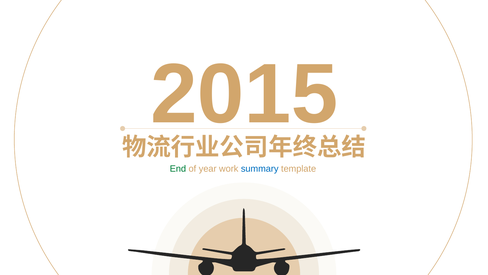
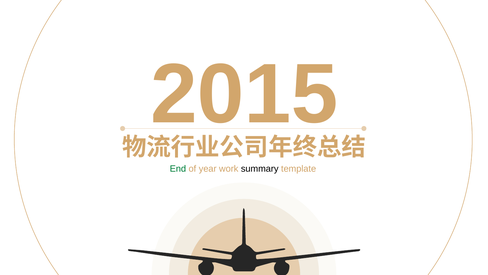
summary colour: blue -> black
